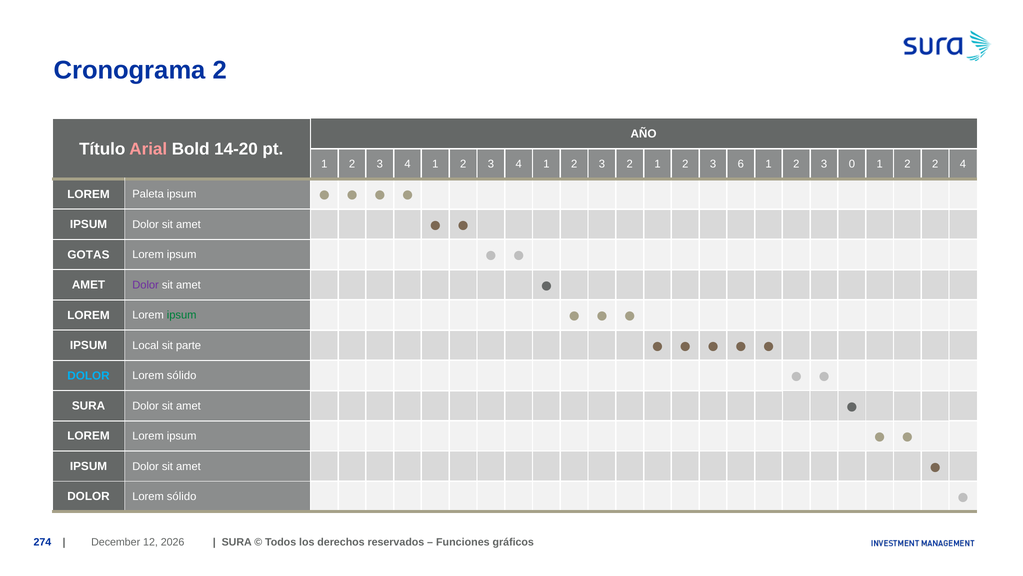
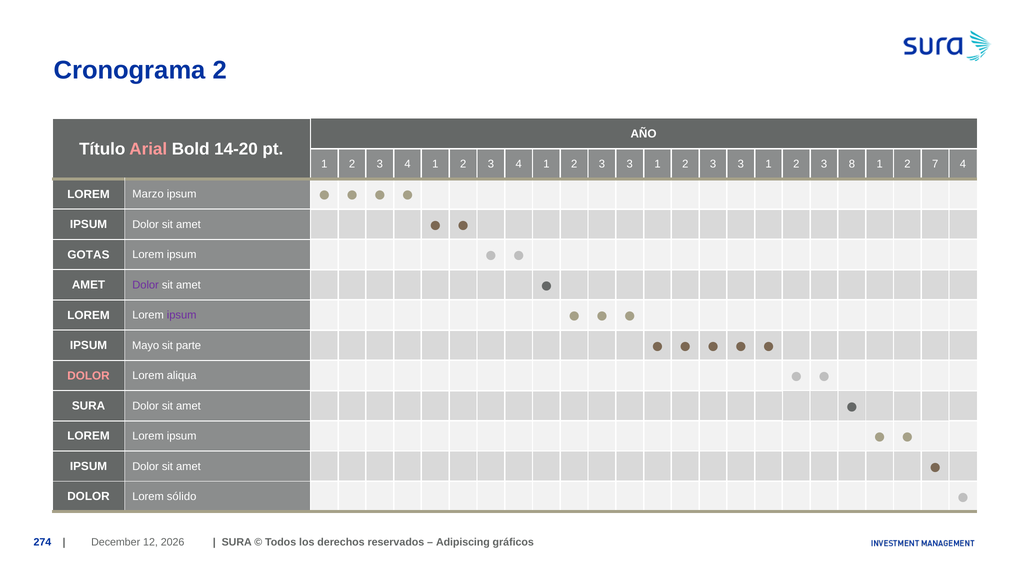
2 at (630, 164): 2 -> 3
6 at (741, 164): 6 -> 3
0: 0 -> 8
2 2: 2 -> 7
Paleta: Paleta -> Marzo
ipsum at (182, 315) colour: green -> purple
Local: Local -> Mayo
DOLOR at (88, 375) colour: light blue -> pink
sólido at (182, 375): sólido -> aliqua
Funciones: Funciones -> Adipiscing
